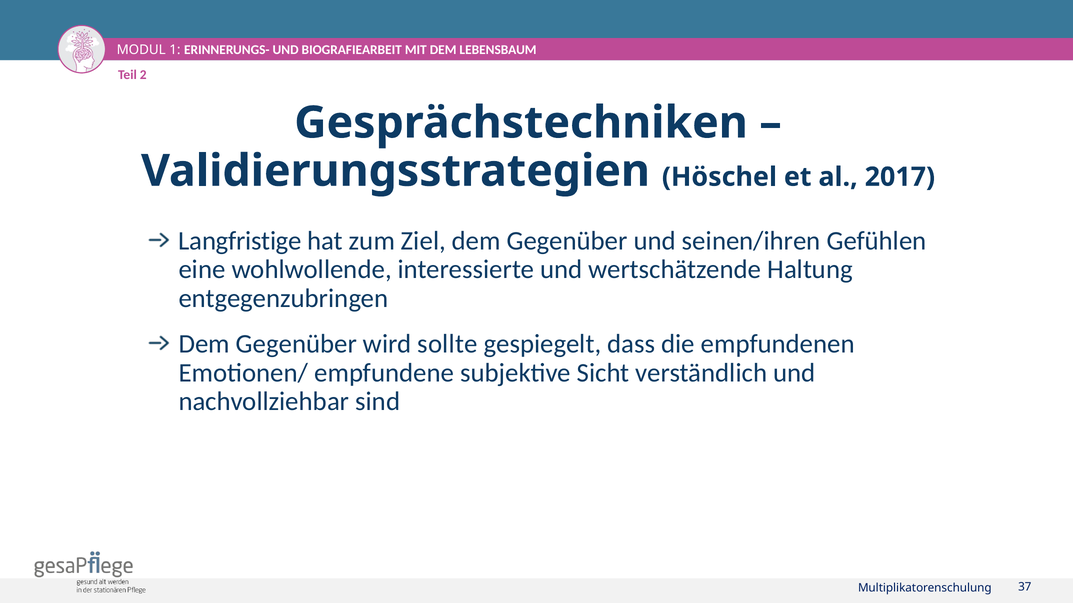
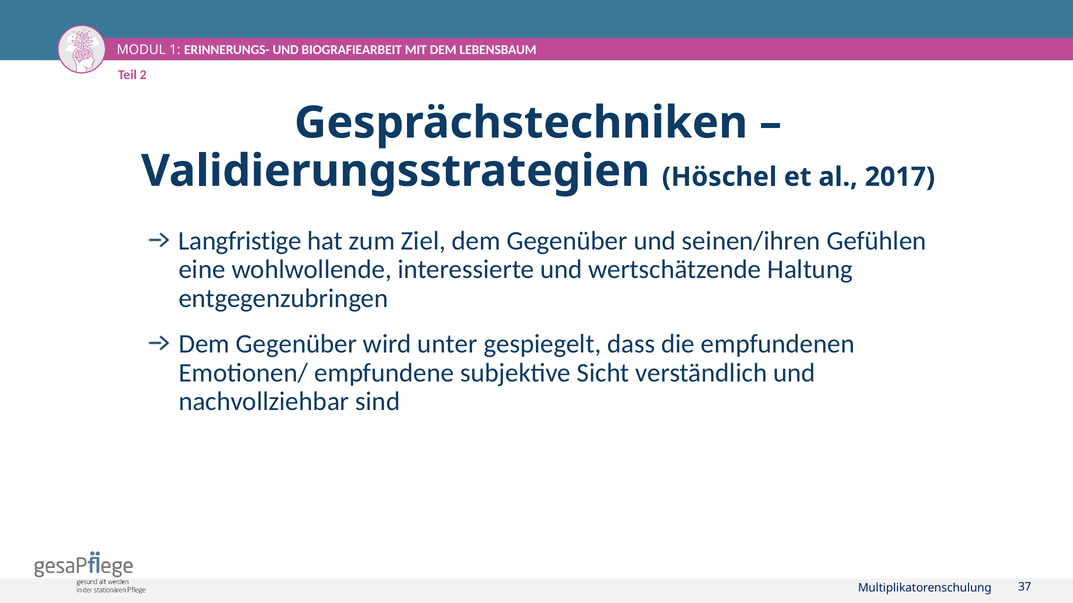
sollte: sollte -> unter
